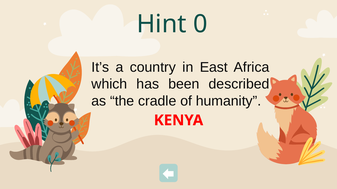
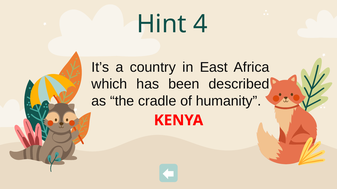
0: 0 -> 4
